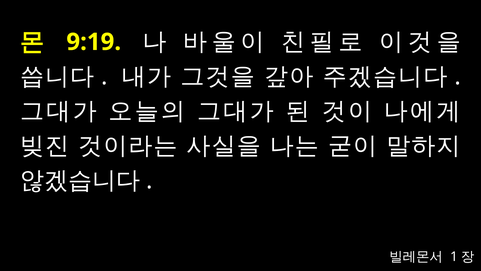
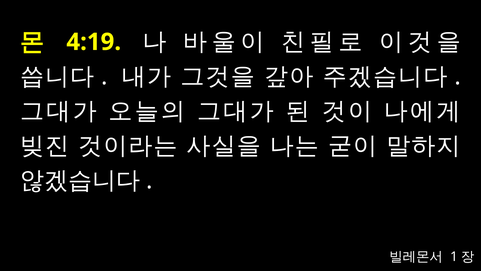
9:19: 9:19 -> 4:19
